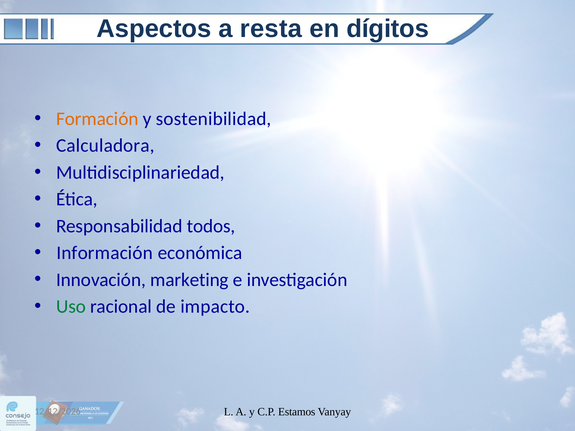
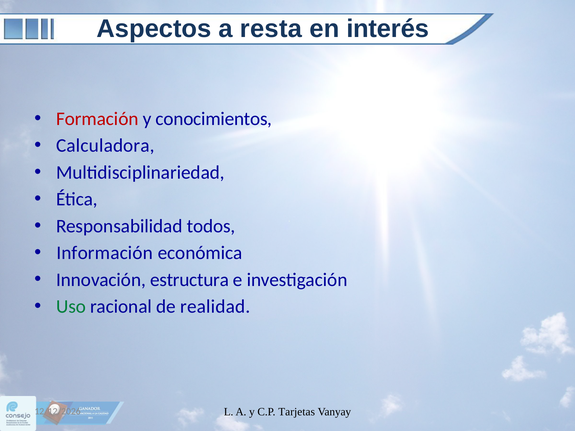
dígitos: dígitos -> interés
Formación colour: orange -> red
sostenibilidad: sostenibilidad -> conocimientos
marketing: marketing -> estructura
impacto: impacto -> realidad
Estamos: Estamos -> Tarjetas
